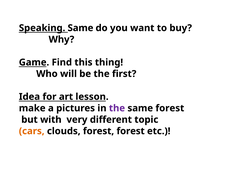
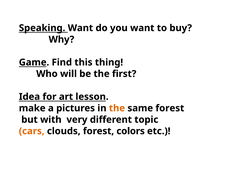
Speaking Same: Same -> Want
the at (117, 108) colour: purple -> orange
forest forest: forest -> colors
